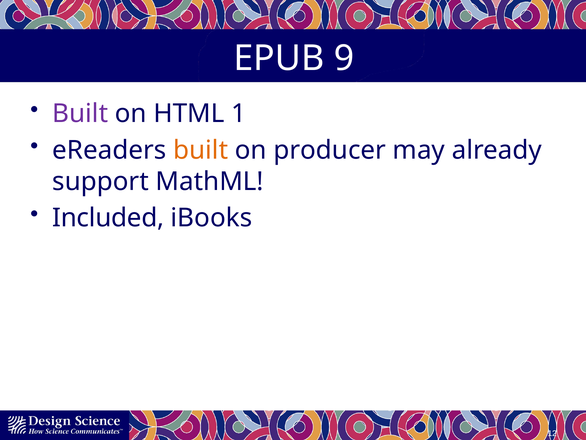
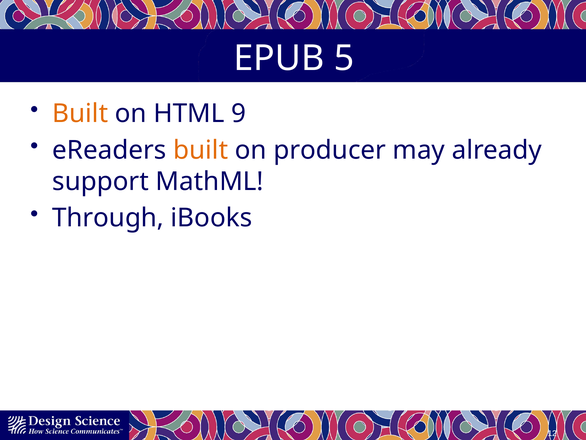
9: 9 -> 5
Built at (80, 114) colour: purple -> orange
1: 1 -> 9
Included: Included -> Through
